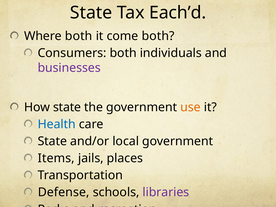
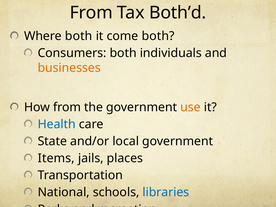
State at (91, 13): State -> From
Each’d: Each’d -> Both’d
businesses colour: purple -> orange
How state: state -> from
Defense: Defense -> National
libraries colour: purple -> blue
